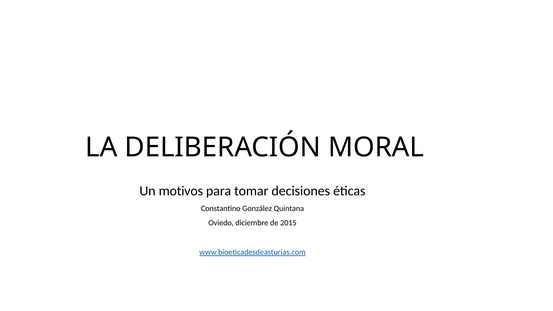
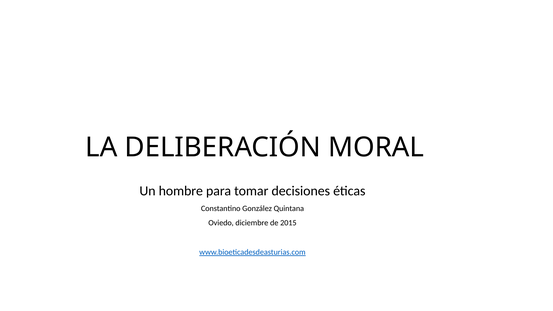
motivos: motivos -> hombre
